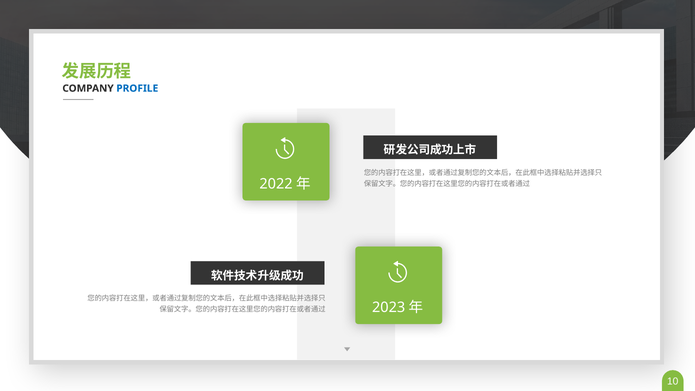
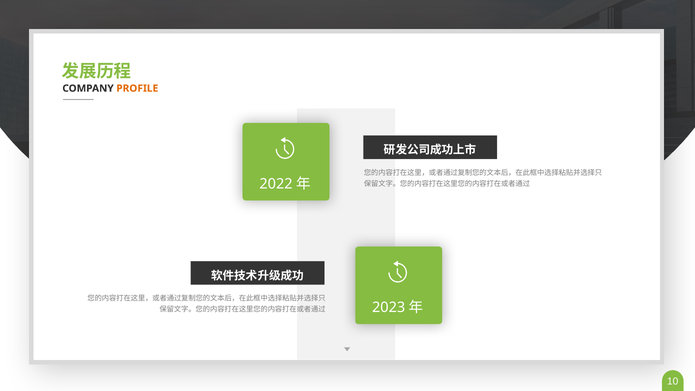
PROFILE colour: blue -> orange
